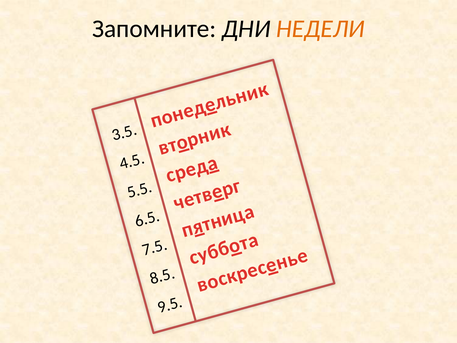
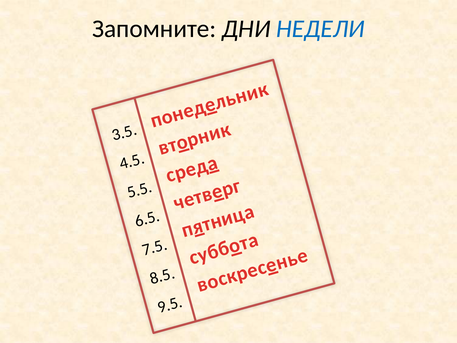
НЕДЕЛИ colour: orange -> blue
